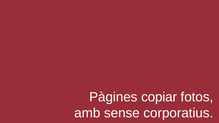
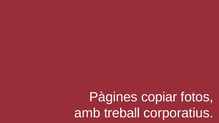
sense: sense -> treball
